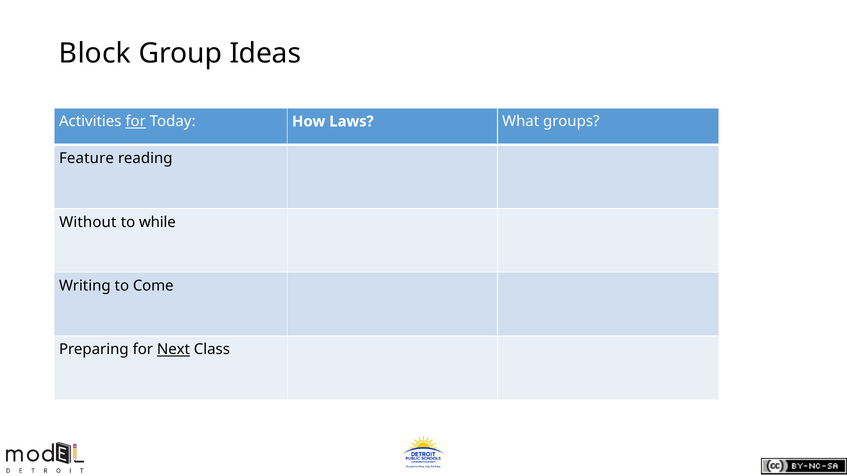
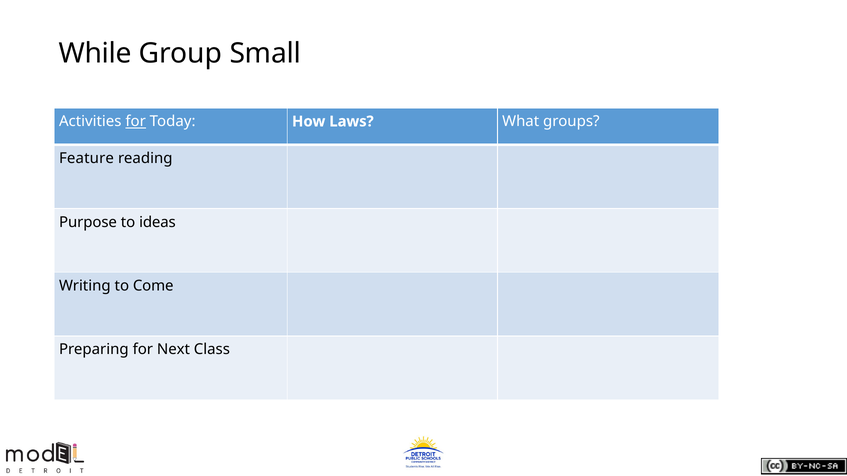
Block: Block -> While
Ideas: Ideas -> Small
Without: Without -> Purpose
while: while -> ideas
Next underline: present -> none
